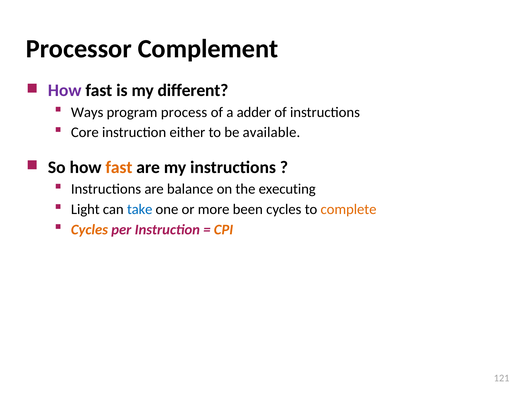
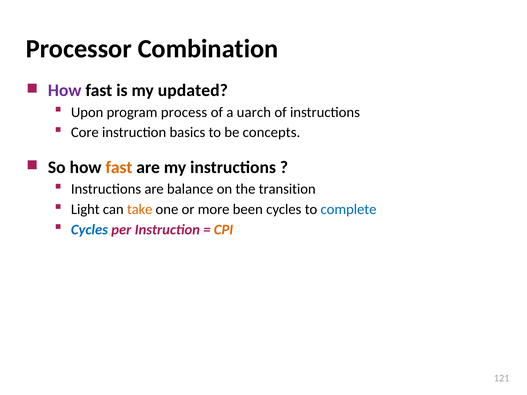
Complement: Complement -> Combination
different: different -> updated
Ways: Ways -> Upon
adder: adder -> uarch
either: either -> basics
available: available -> concepts
executing: executing -> transition
take colour: blue -> orange
complete colour: orange -> blue
Cycles at (89, 230) colour: orange -> blue
